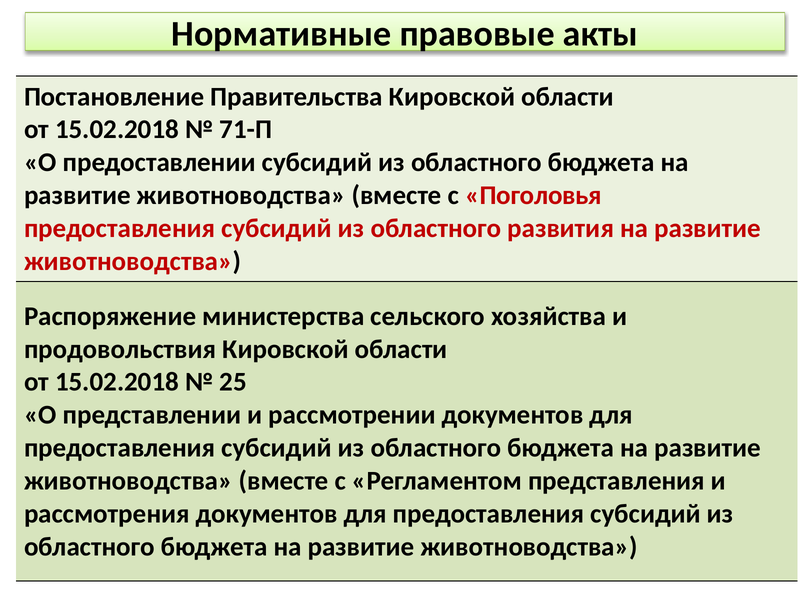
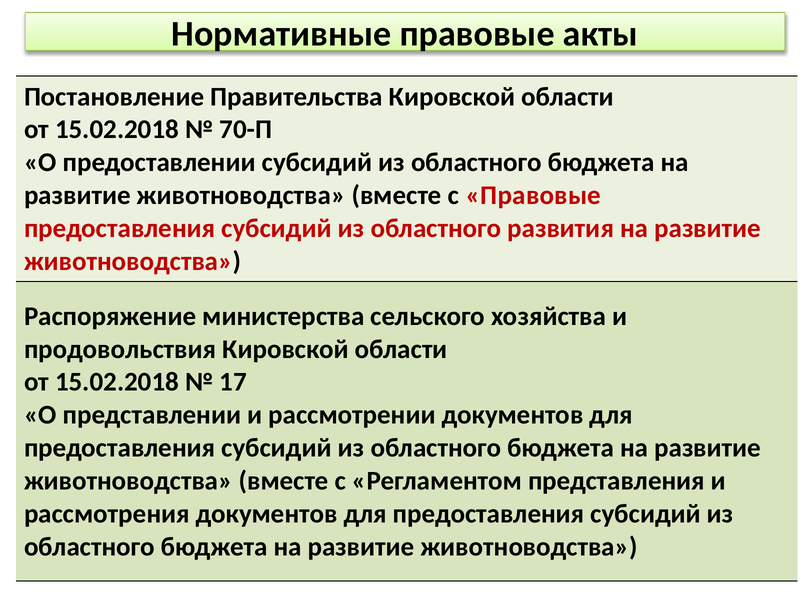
71-П: 71-П -> 70-П
с Поголовья: Поголовья -> Правовые
25: 25 -> 17
